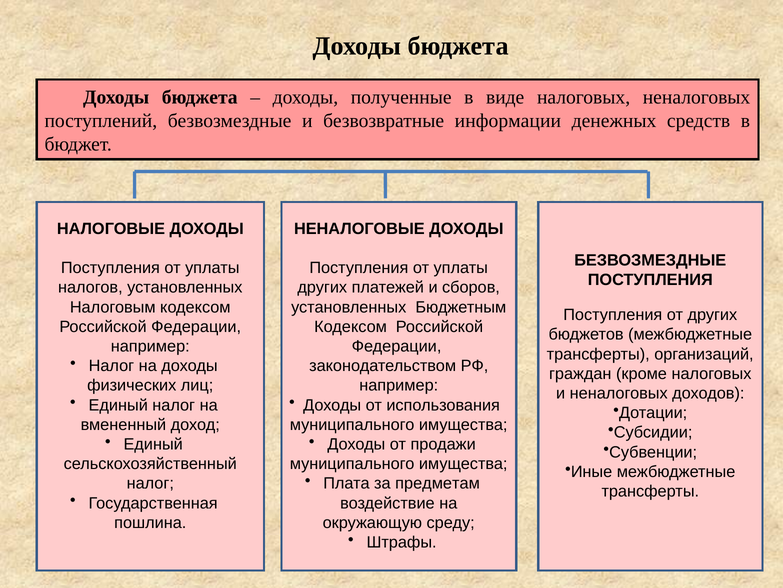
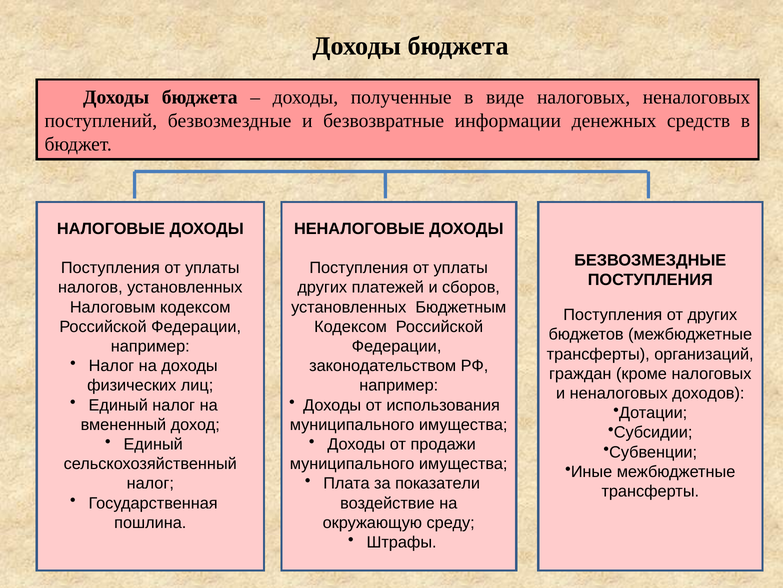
предметам: предметам -> показатели
